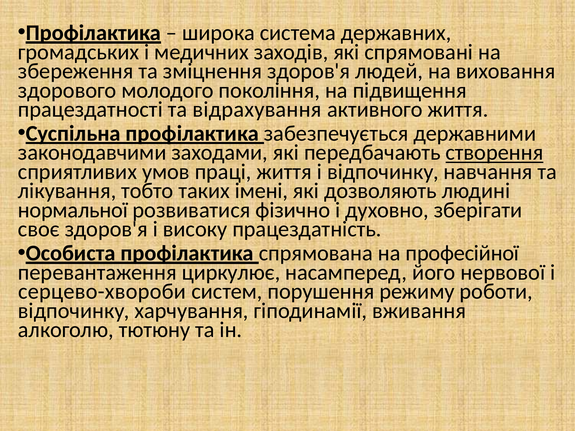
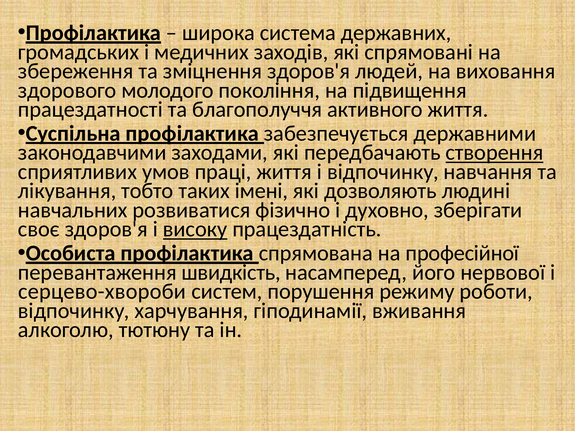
відрахування: відрахування -> благополуччя
нормальної: нормальної -> навчальних
високу underline: none -> present
циркулює: циркулює -> швидкість
